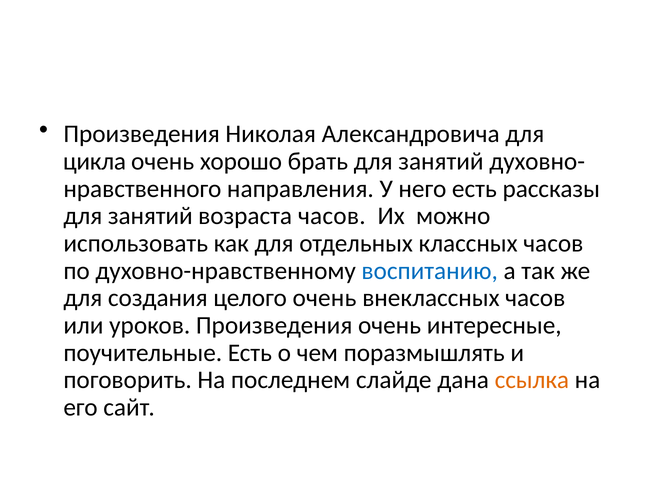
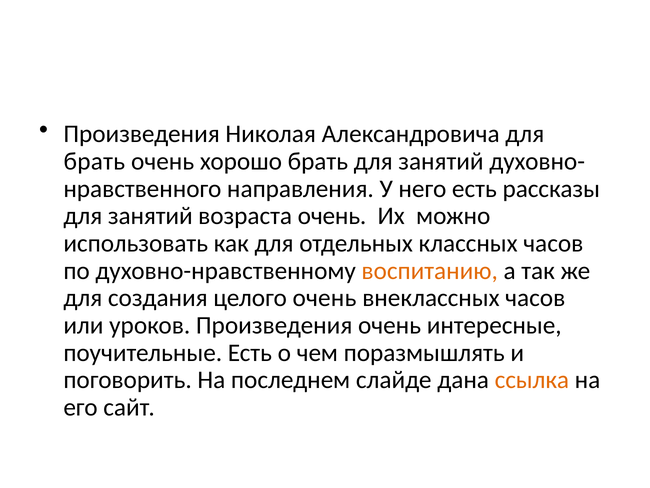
цикла at (95, 161): цикла -> брать
возраста часов: часов -> очень
воспитанию colour: blue -> orange
